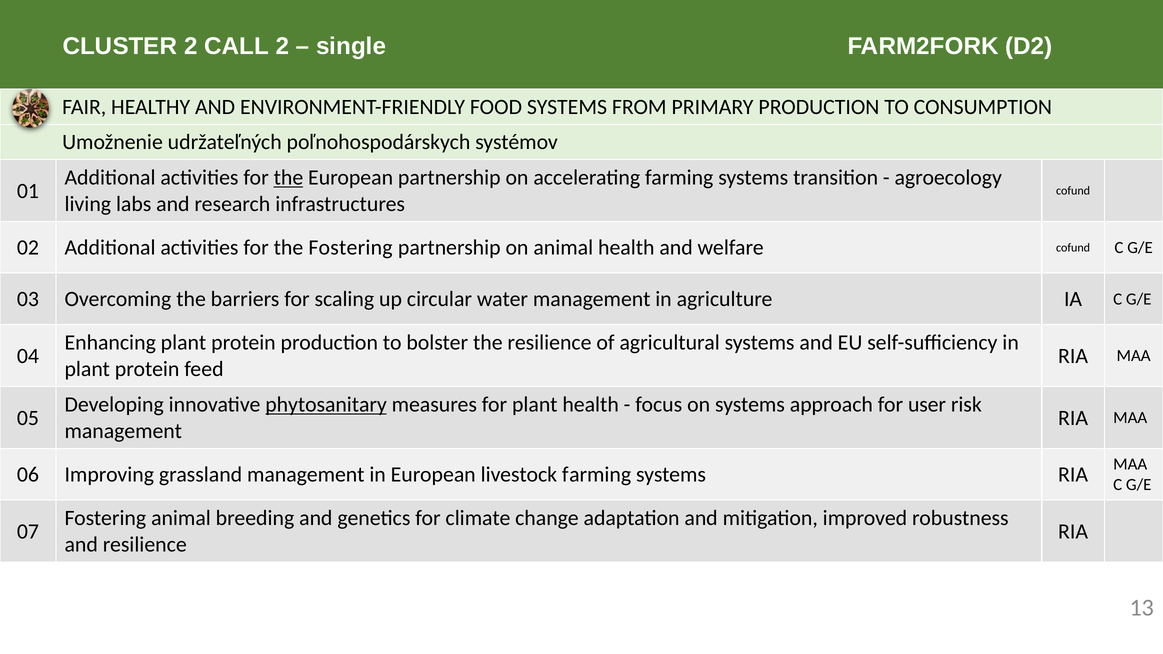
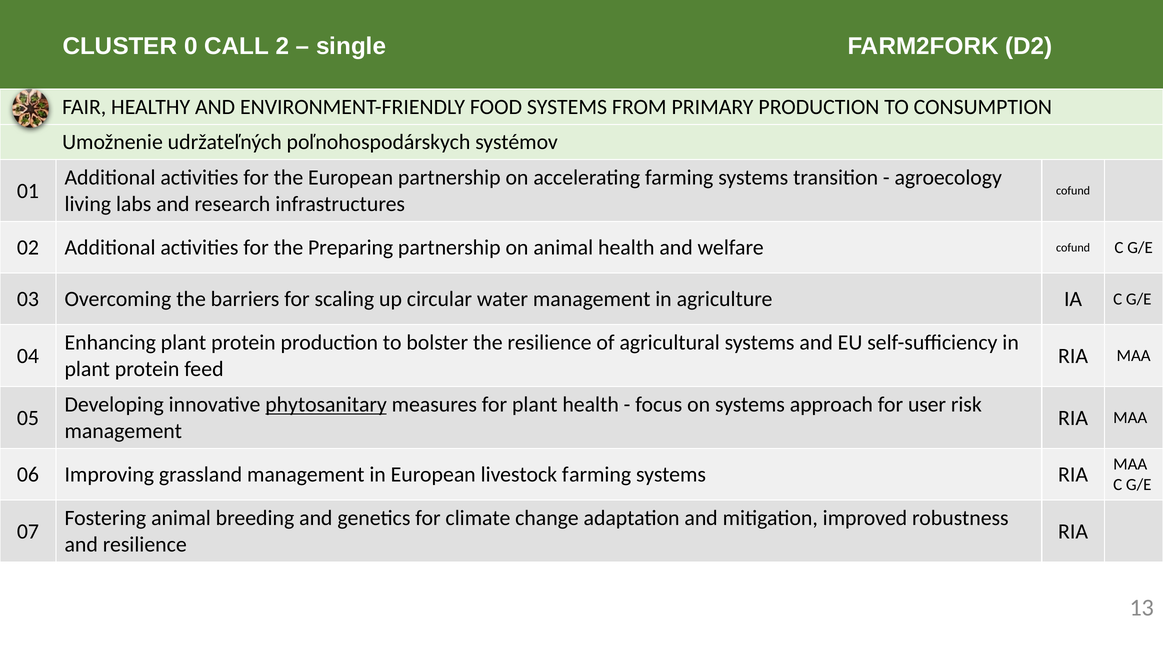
CLUSTER 2: 2 -> 0
the at (288, 178) underline: present -> none
the Fostering: Fostering -> Preparing
